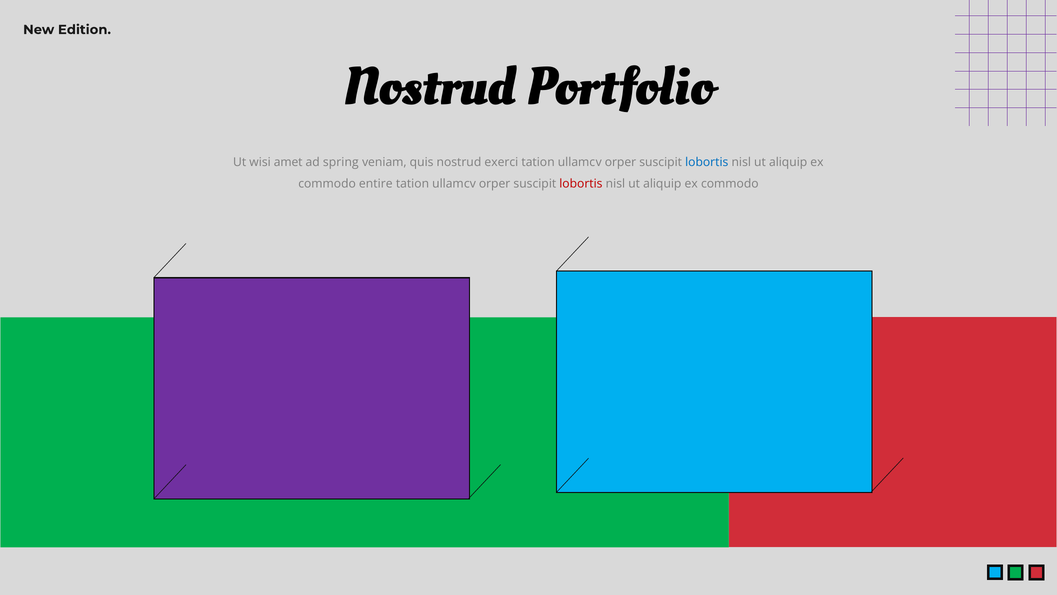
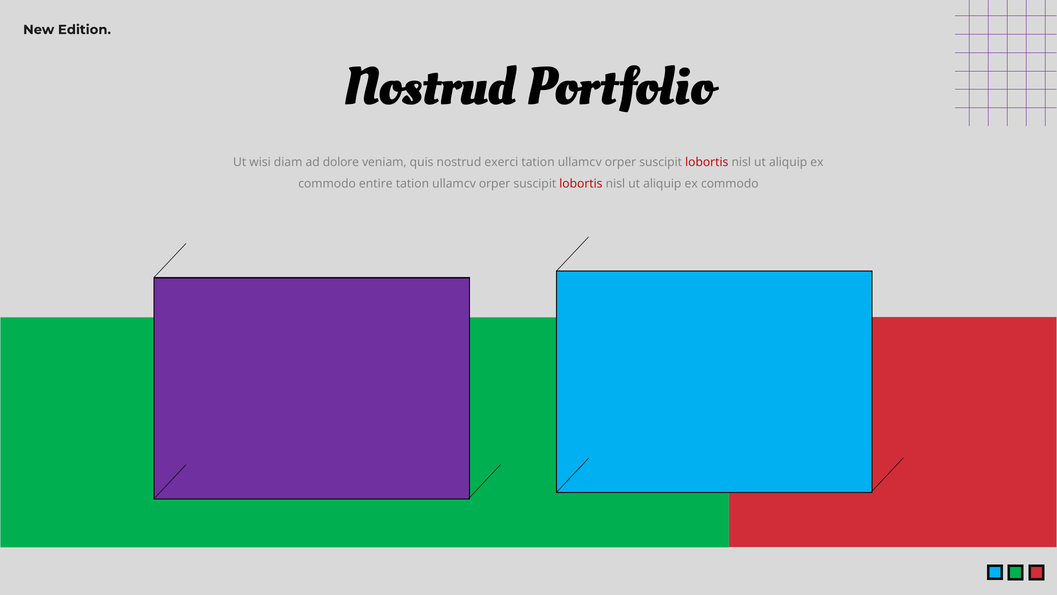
amet: amet -> diam
spring: spring -> dolore
lobortis at (707, 162) colour: blue -> red
